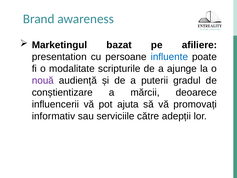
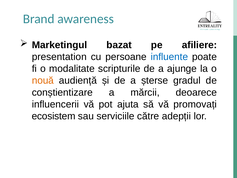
nouă colour: purple -> orange
puterii: puterii -> șterse
informativ: informativ -> ecosistem
